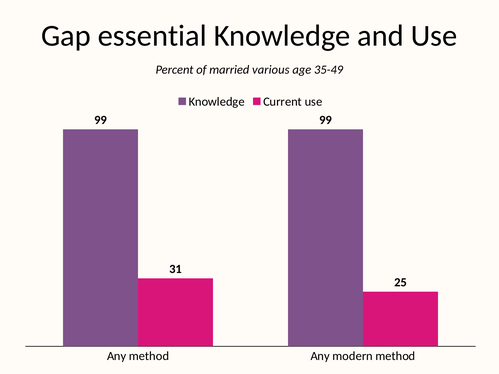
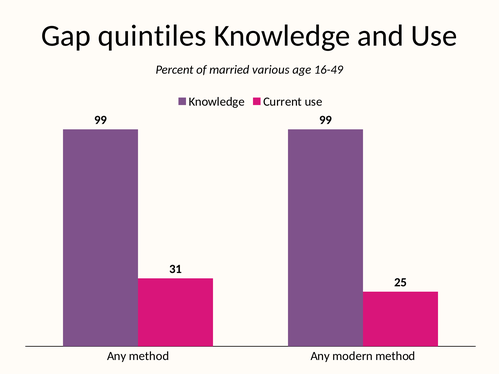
essential: essential -> quintiles
35-49: 35-49 -> 16-49
